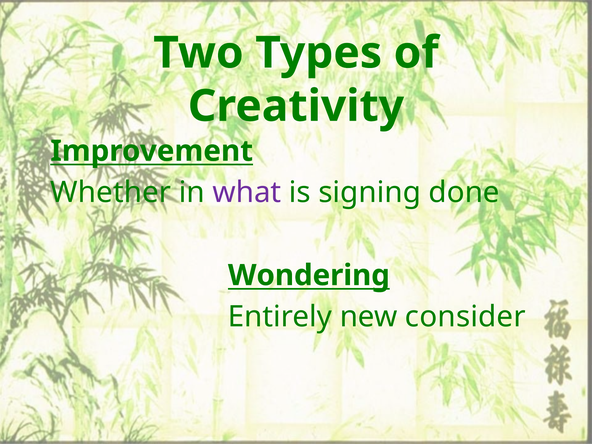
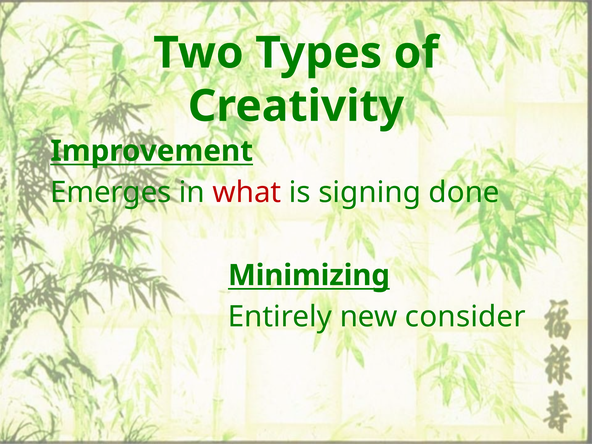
Whether: Whether -> Emerges
what colour: purple -> red
Wondering: Wondering -> Minimizing
